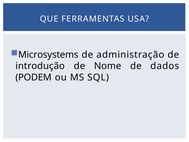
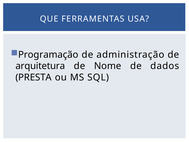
Microsystems: Microsystems -> Programação
introdução: introdução -> arquitetura
PODEM: PODEM -> PRESTA
